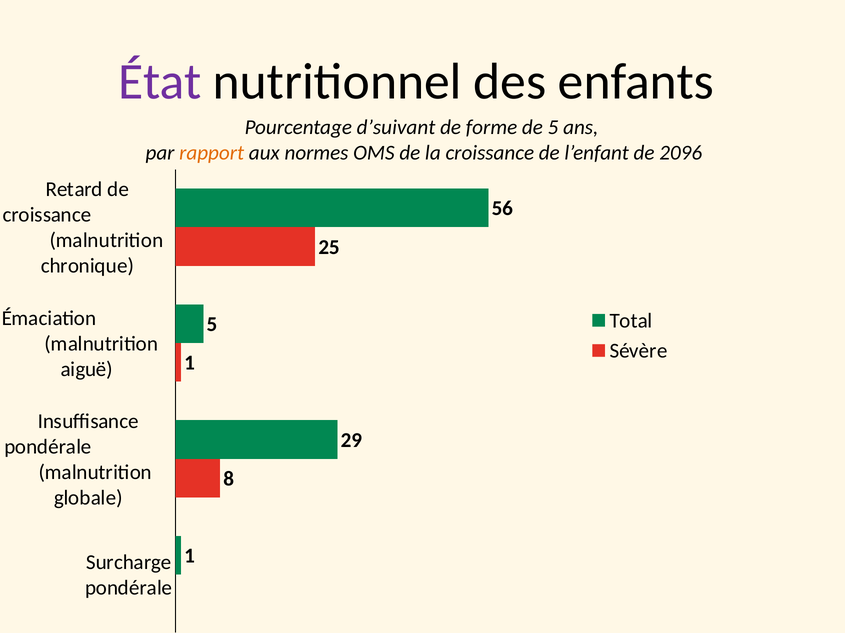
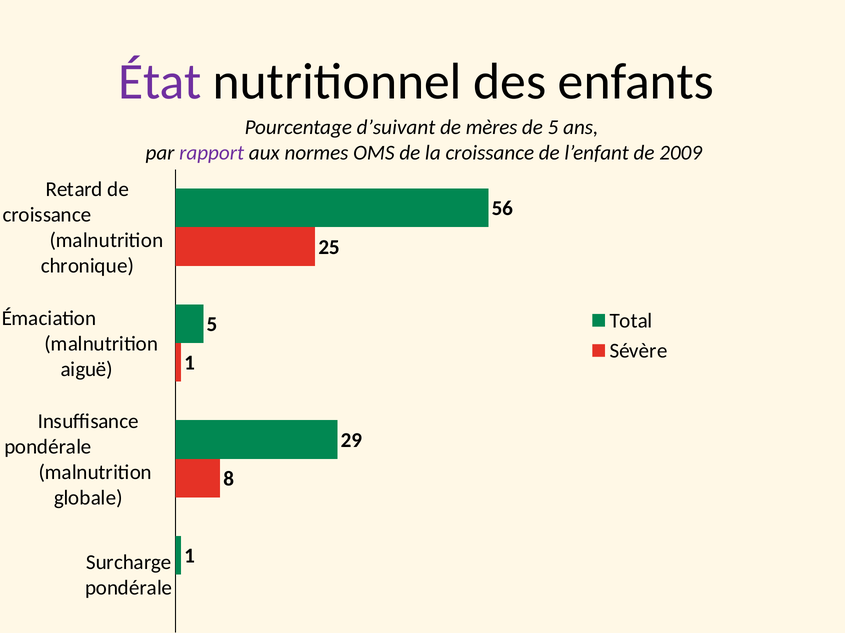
forme: forme -> mères
rapport colour: orange -> purple
2096: 2096 -> 2009
